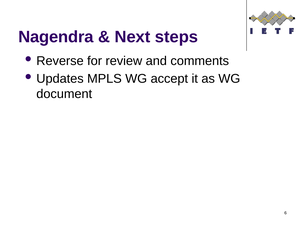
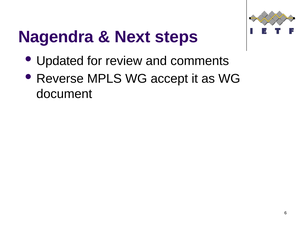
Reverse: Reverse -> Updated
Updates: Updates -> Reverse
